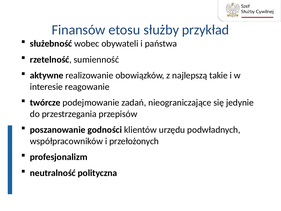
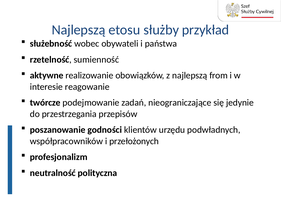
Finansów at (79, 30): Finansów -> Najlepszą
takie: takie -> from
